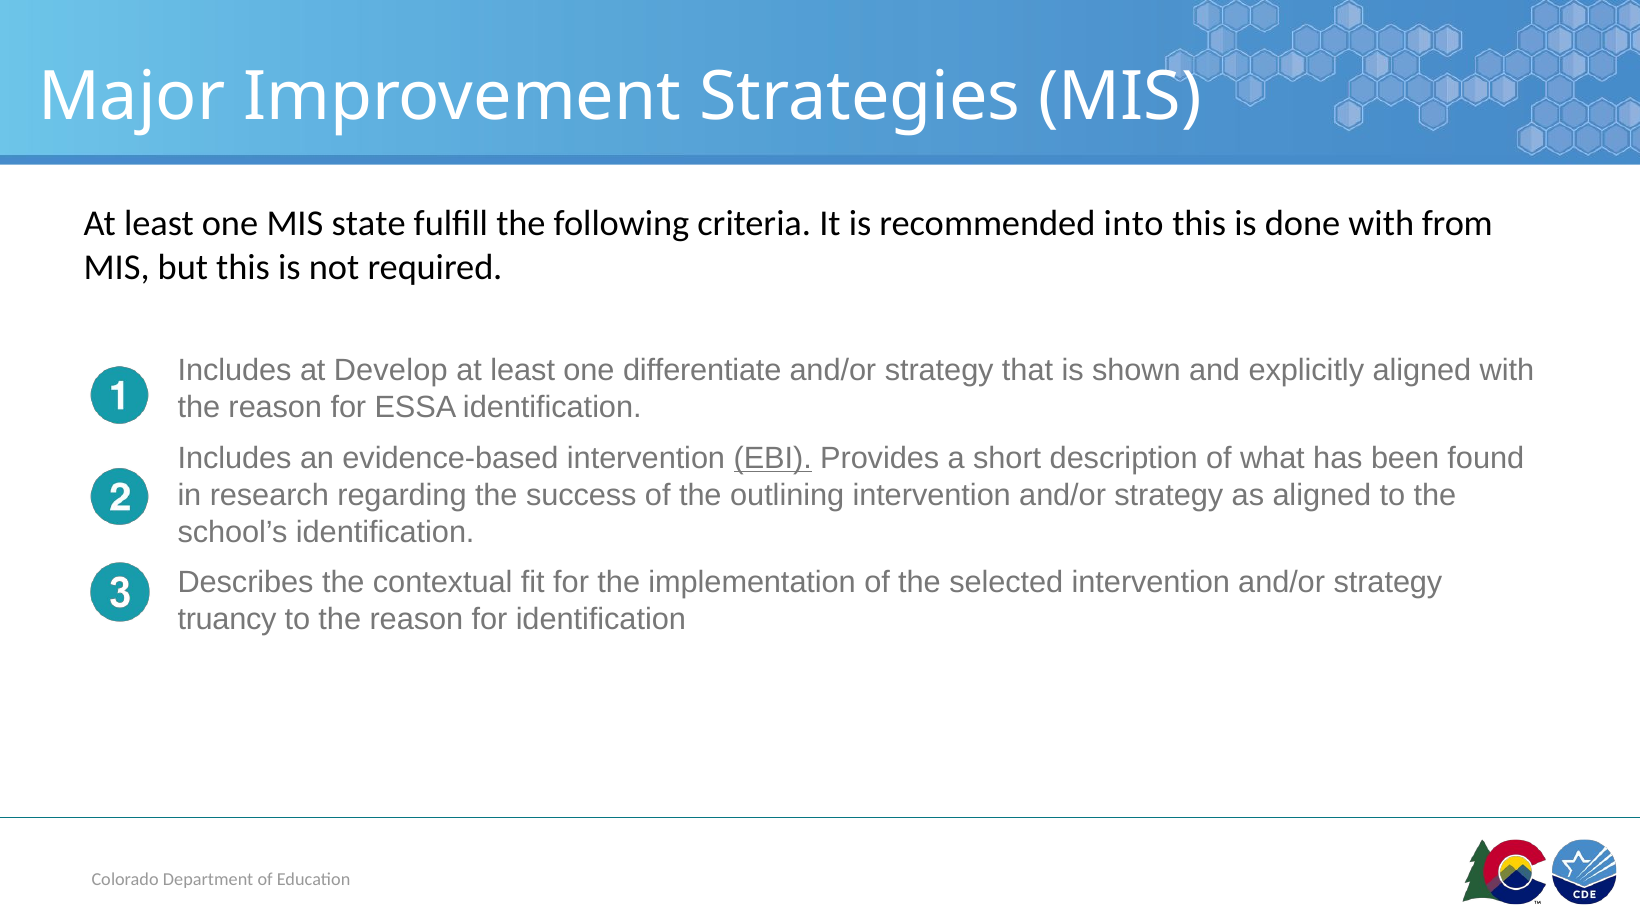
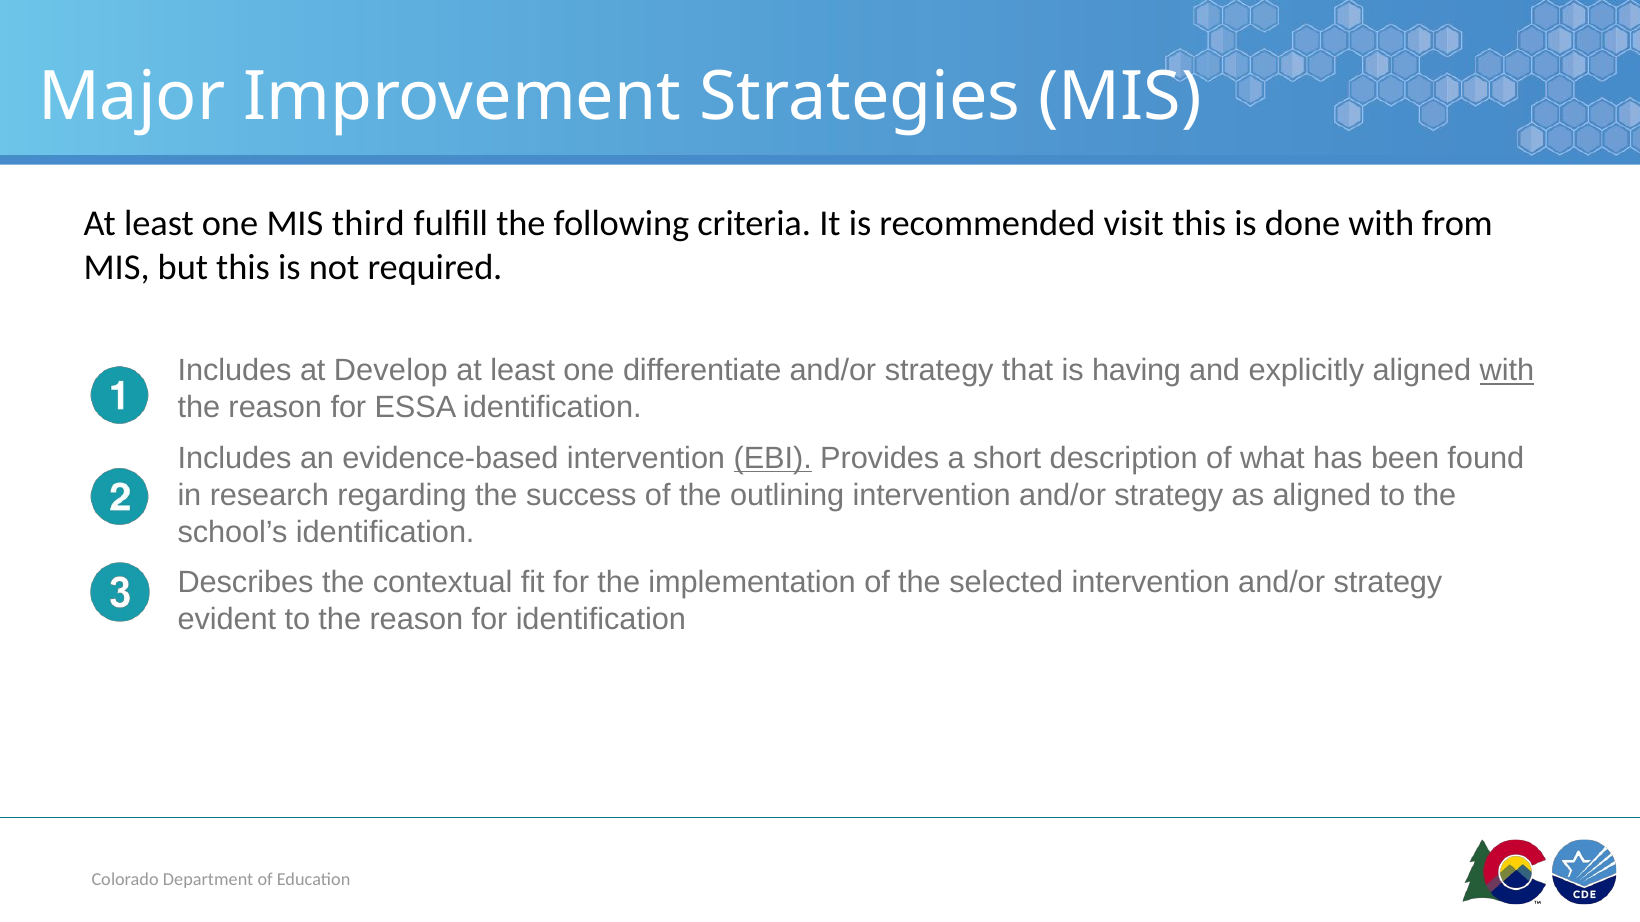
state: state -> third
into: into -> visit
shown: shown -> having
with at (1507, 371) underline: none -> present
truancy: truancy -> evident
